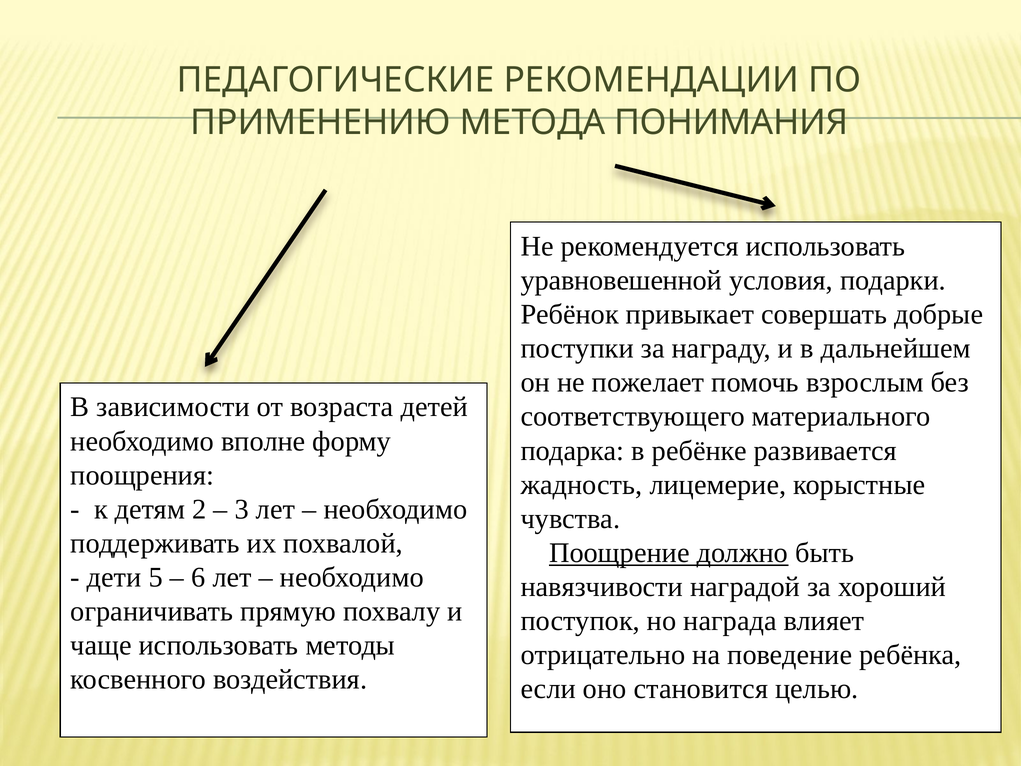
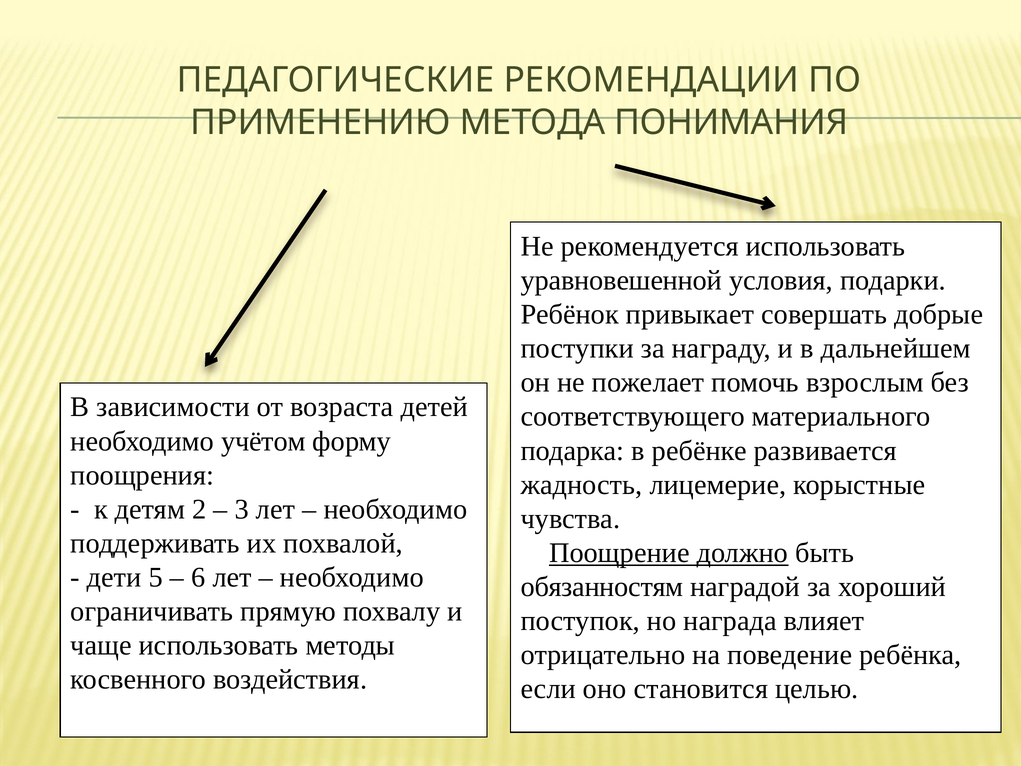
вполне: вполне -> учётом
навязчивости: навязчивости -> обязанностям
